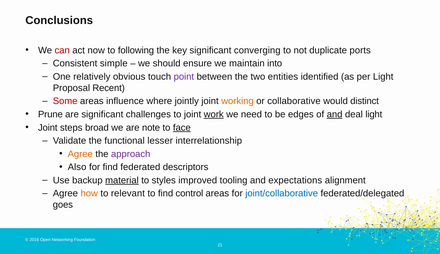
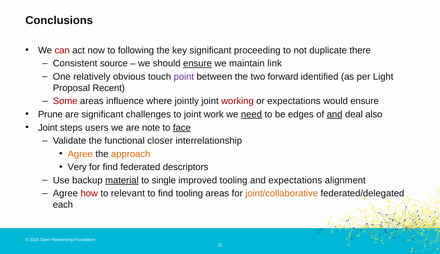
converging: converging -> proceeding
ports: ports -> there
simple: simple -> source
ensure at (197, 63) underline: none -> present
into: into -> link
entities: entities -> forward
working colour: orange -> red
or collaborative: collaborative -> expectations
would distinct: distinct -> ensure
work underline: present -> none
need underline: none -> present
deal light: light -> also
broad: broad -> users
lesser: lesser -> closer
approach colour: purple -> orange
Also: Also -> Very
styles: styles -> single
how colour: orange -> red
find control: control -> tooling
joint/collaborative colour: blue -> orange
goes: goes -> each
